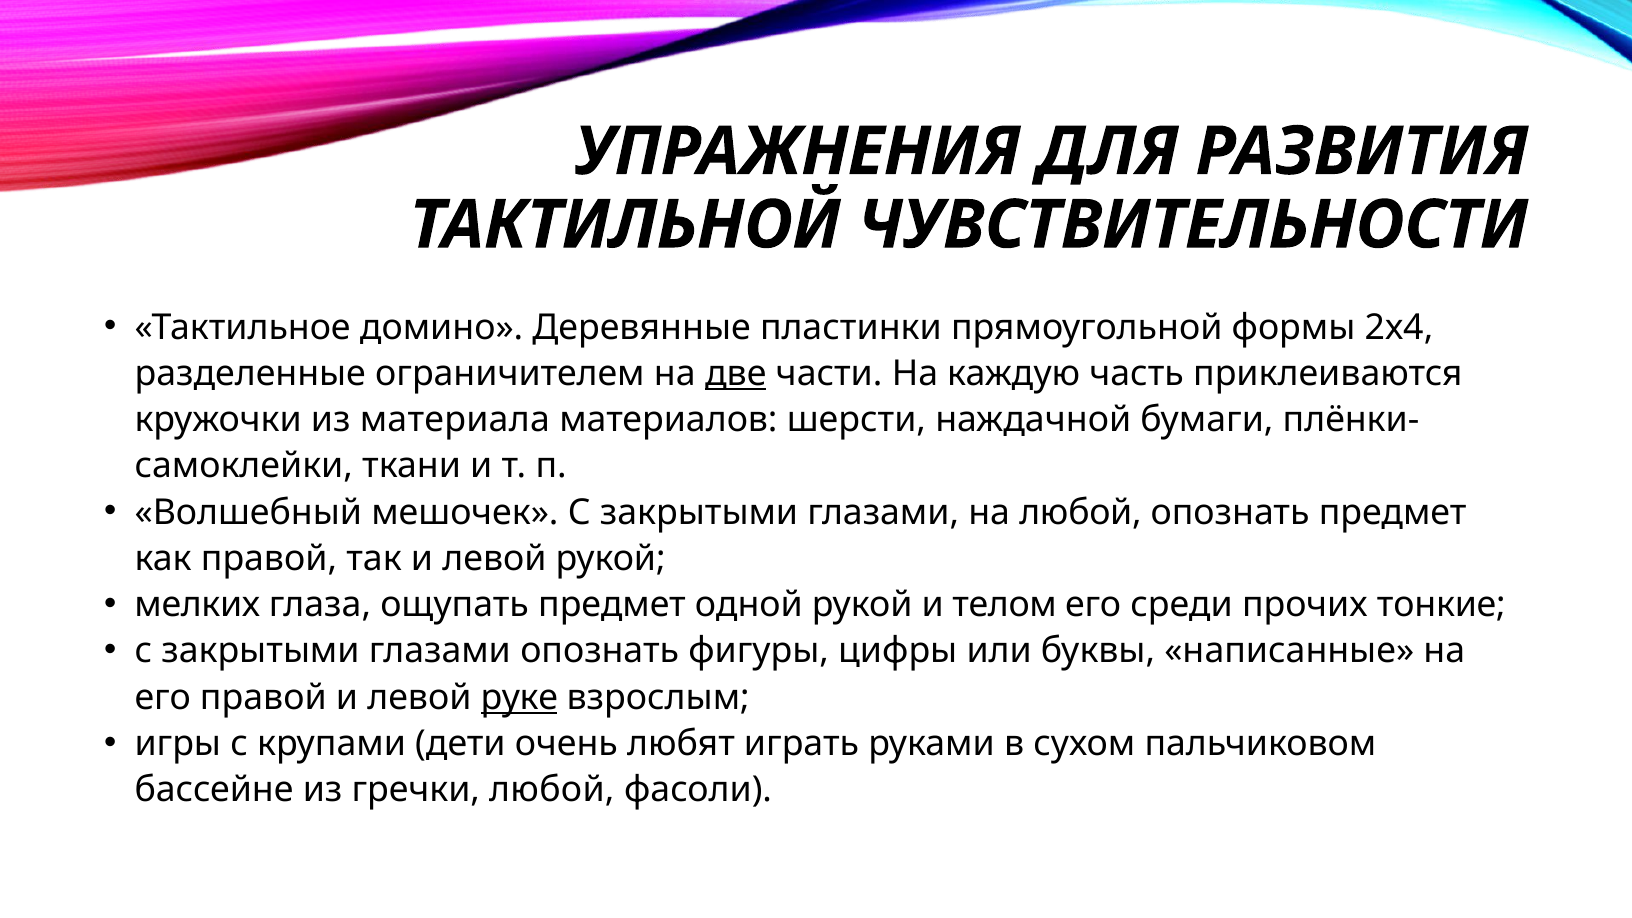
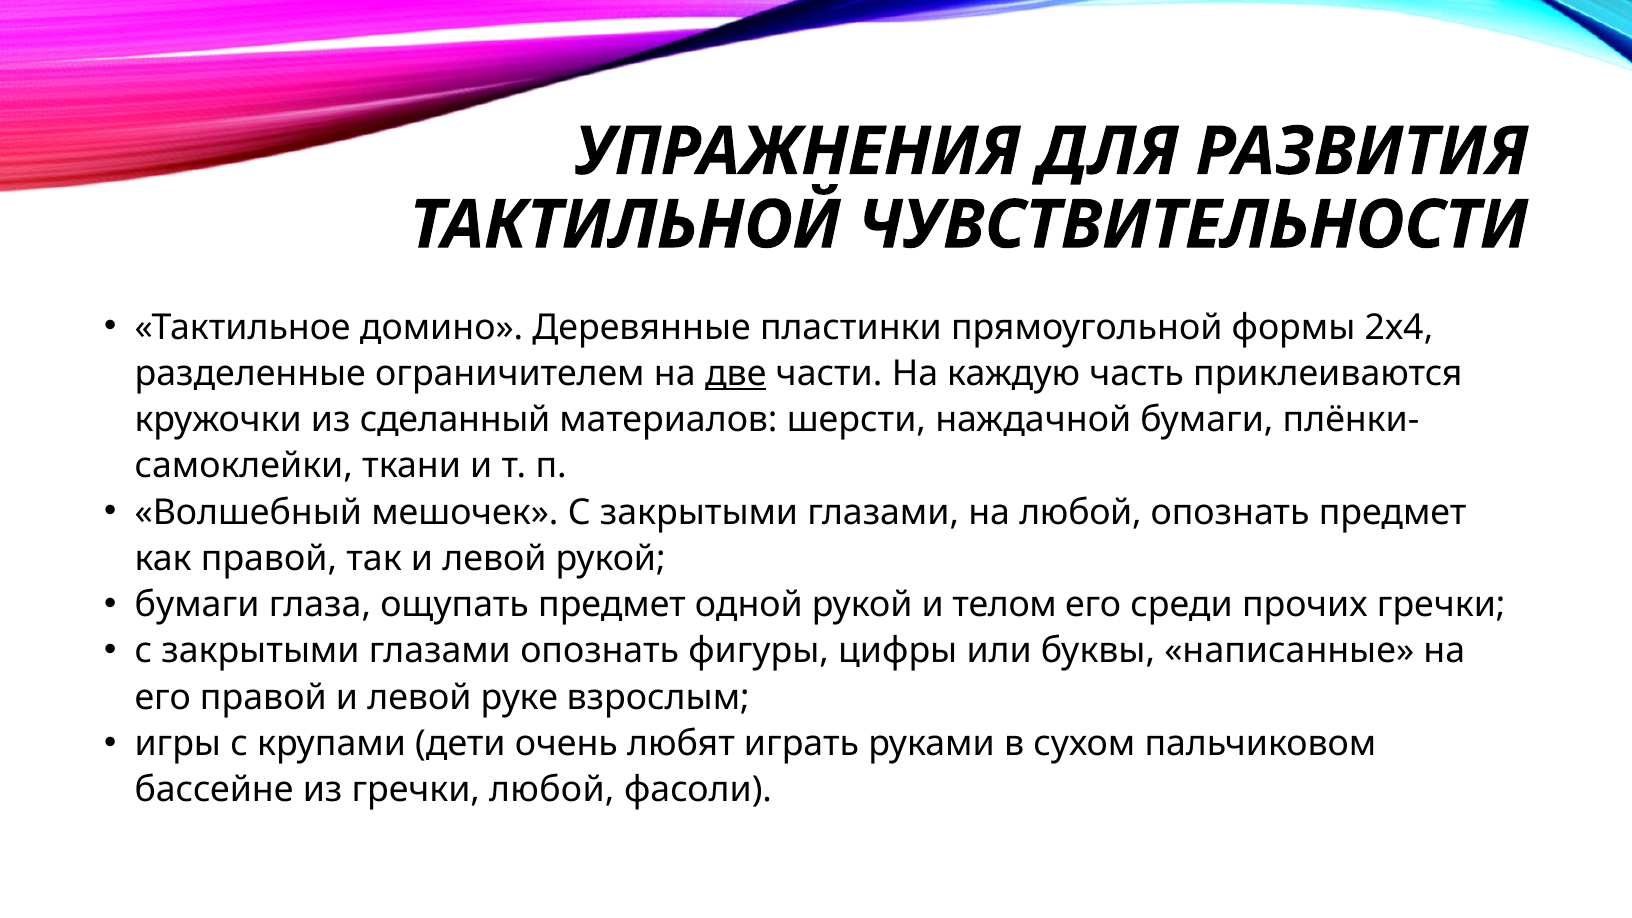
материала: материала -> сделанный
мелких at (197, 605): мелких -> бумаги
прочих тонкие: тонкие -> гречки
руке underline: present -> none
